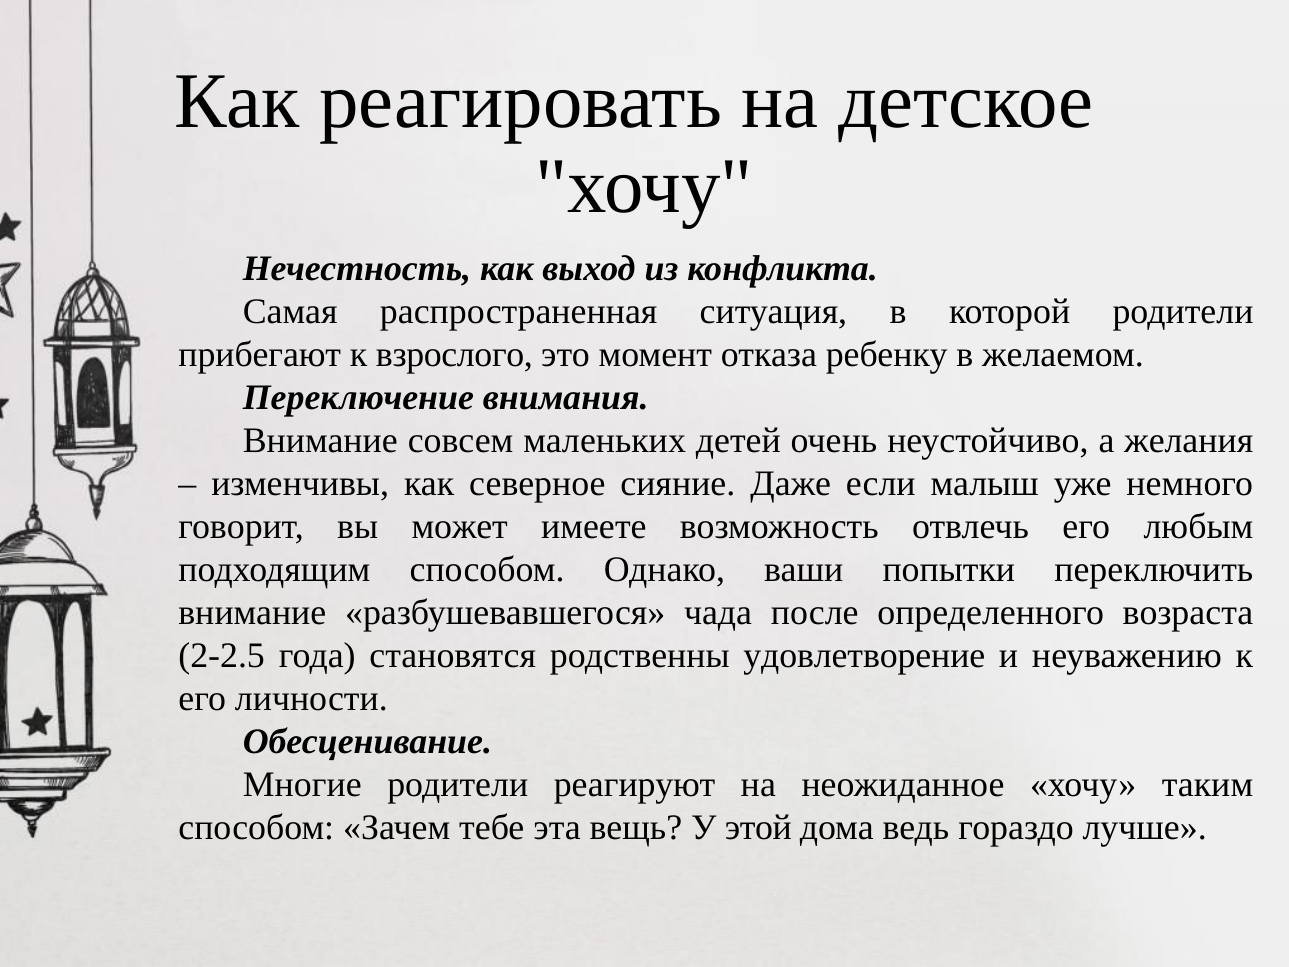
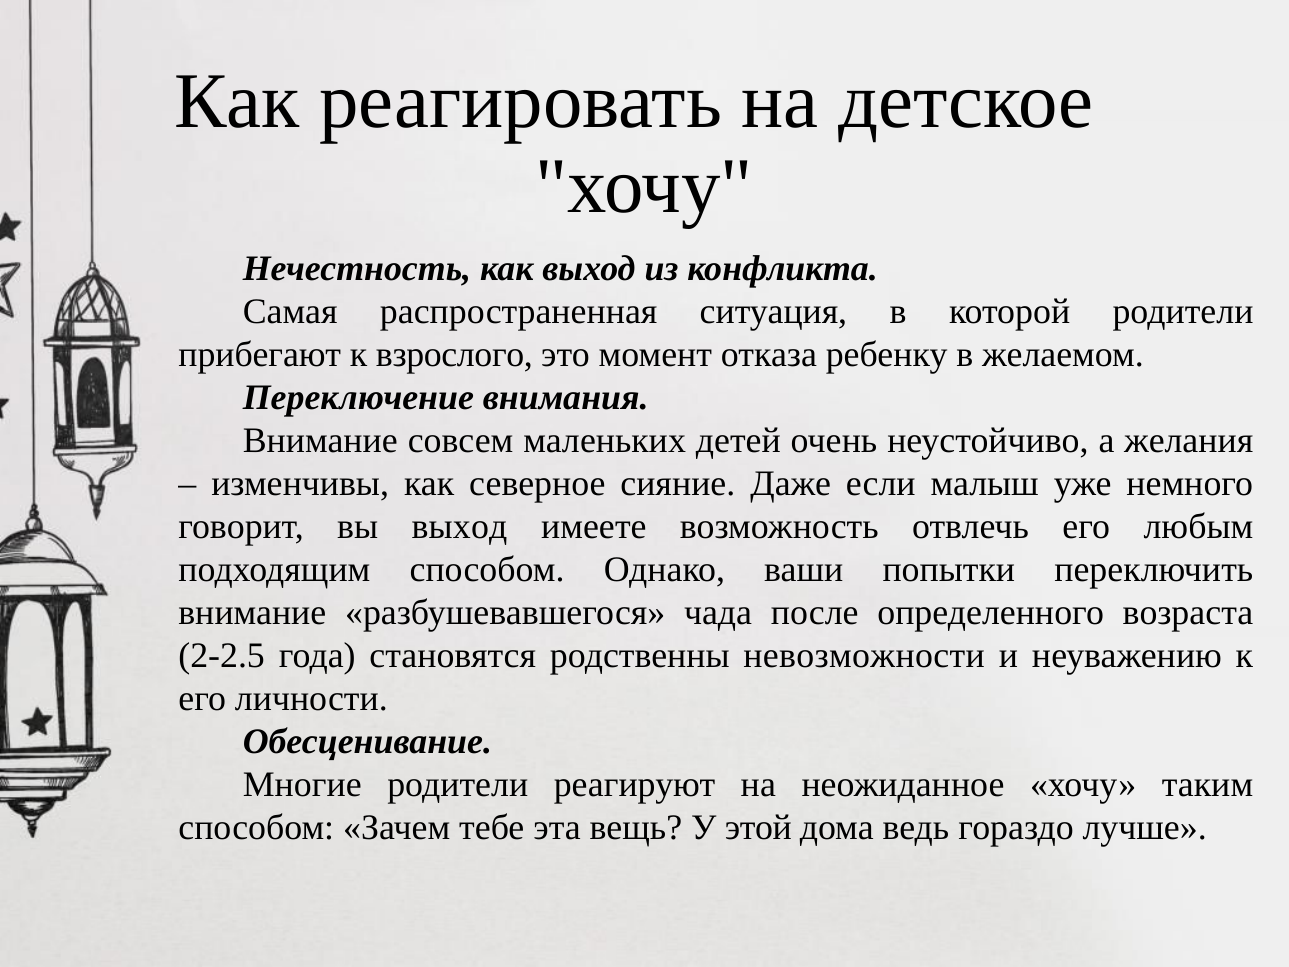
вы может: может -> выход
удовлетворение: удовлетворение -> невозможности
